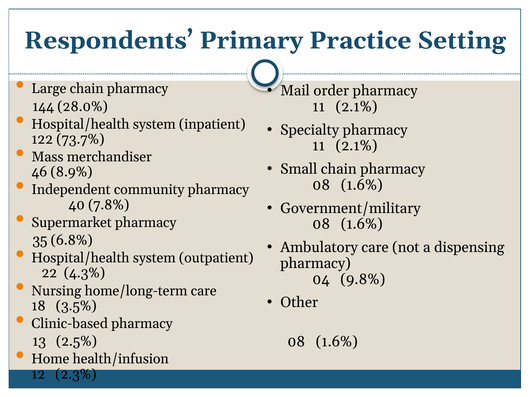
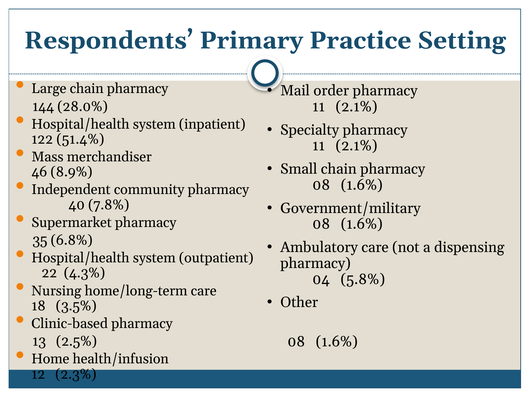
73.7%: 73.7% -> 51.4%
9.8%: 9.8% -> 5.8%
